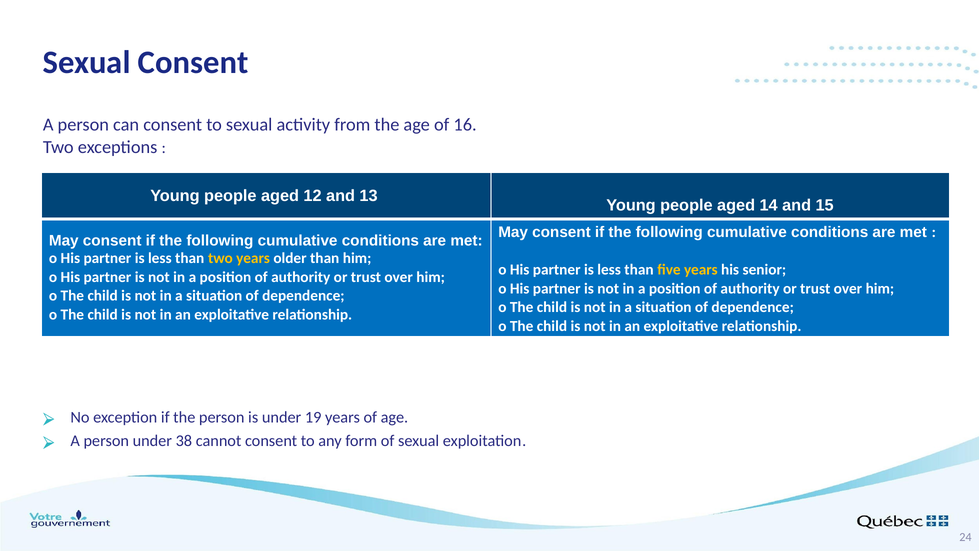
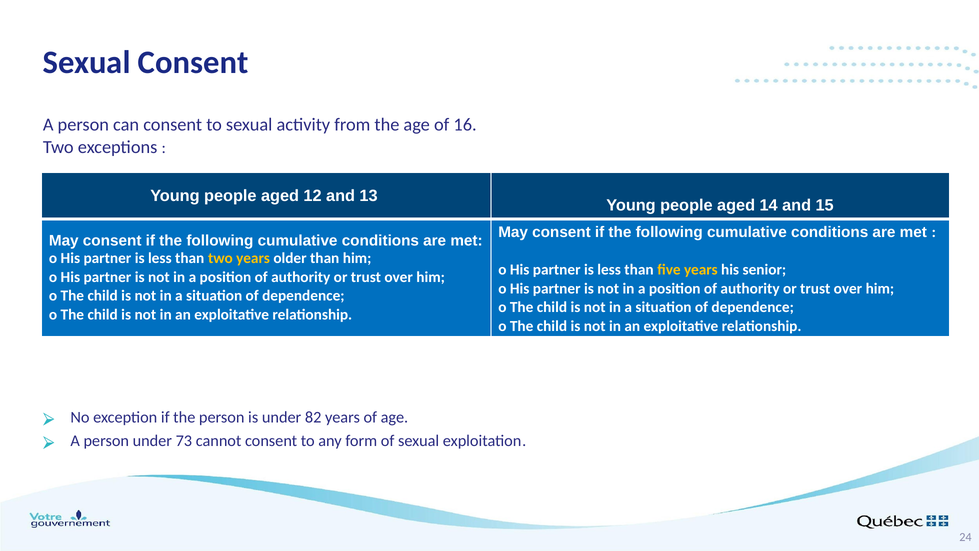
19: 19 -> 82
38: 38 -> 73
